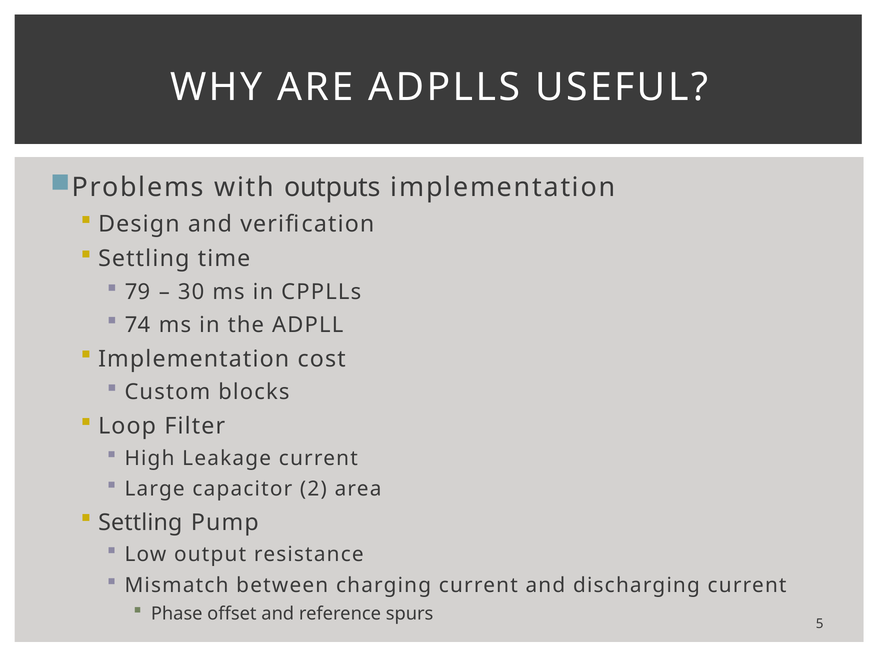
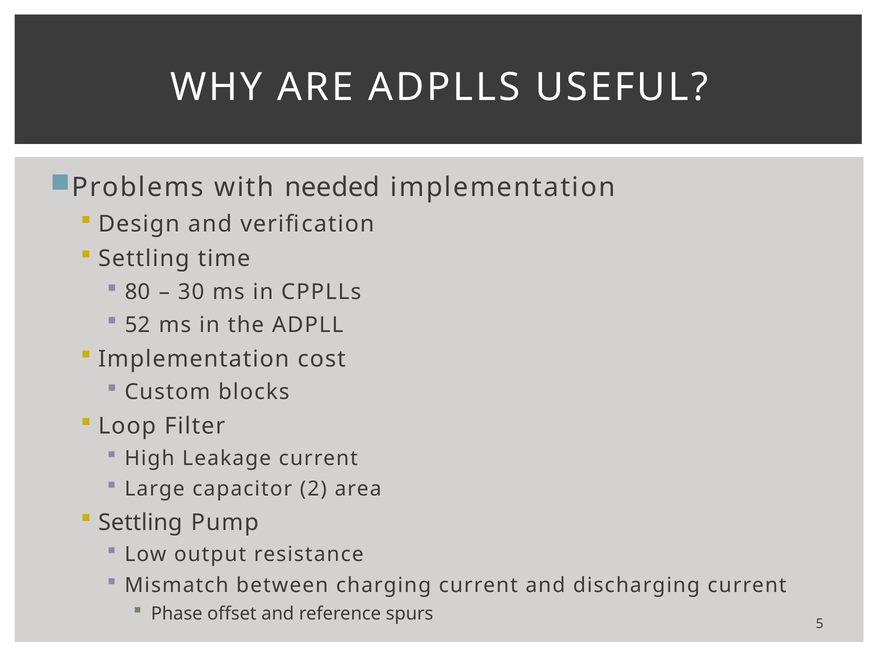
outputs: outputs -> needed
79: 79 -> 80
74: 74 -> 52
